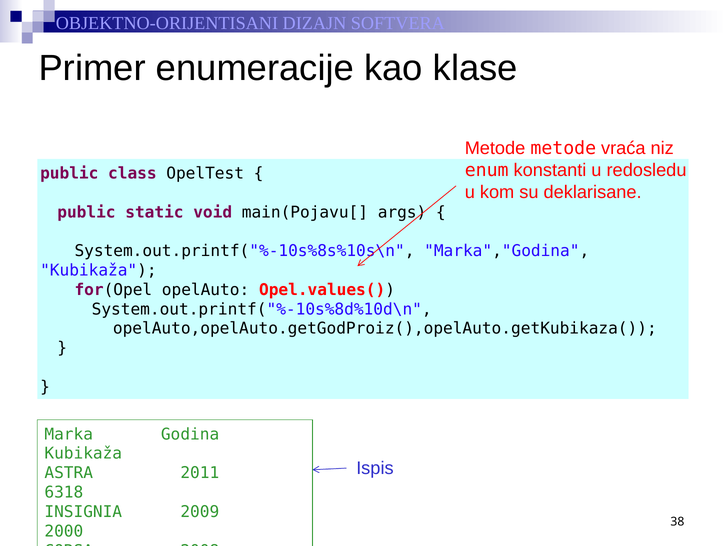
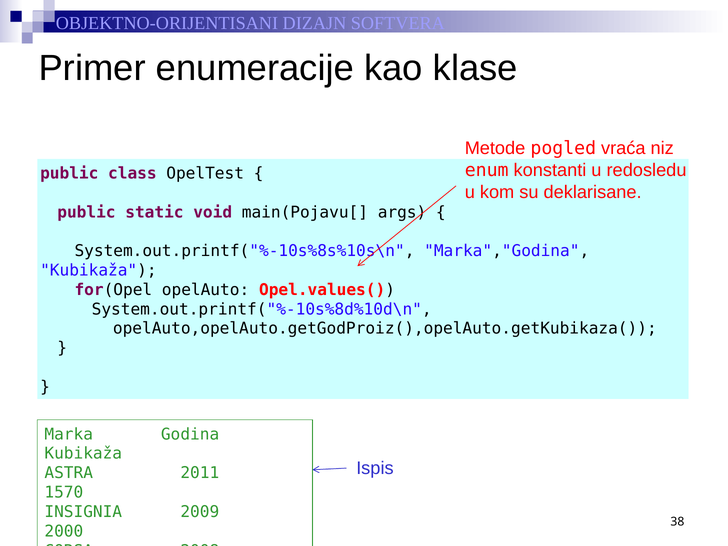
Metode metode: metode -> pogled
6318: 6318 -> 1570
